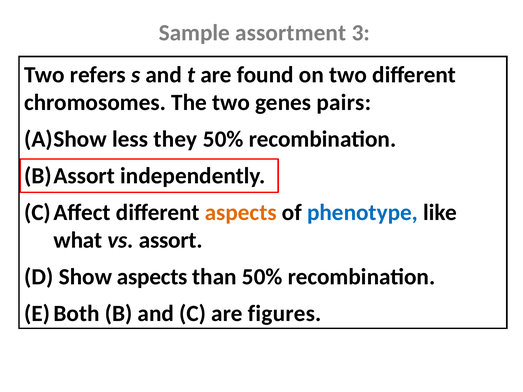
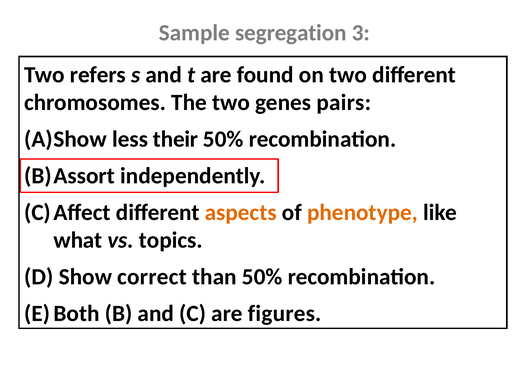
assortment: assortment -> segregation
they: they -> their
phenotype colour: blue -> orange
assort: assort -> topics
Show aspects: aspects -> correct
